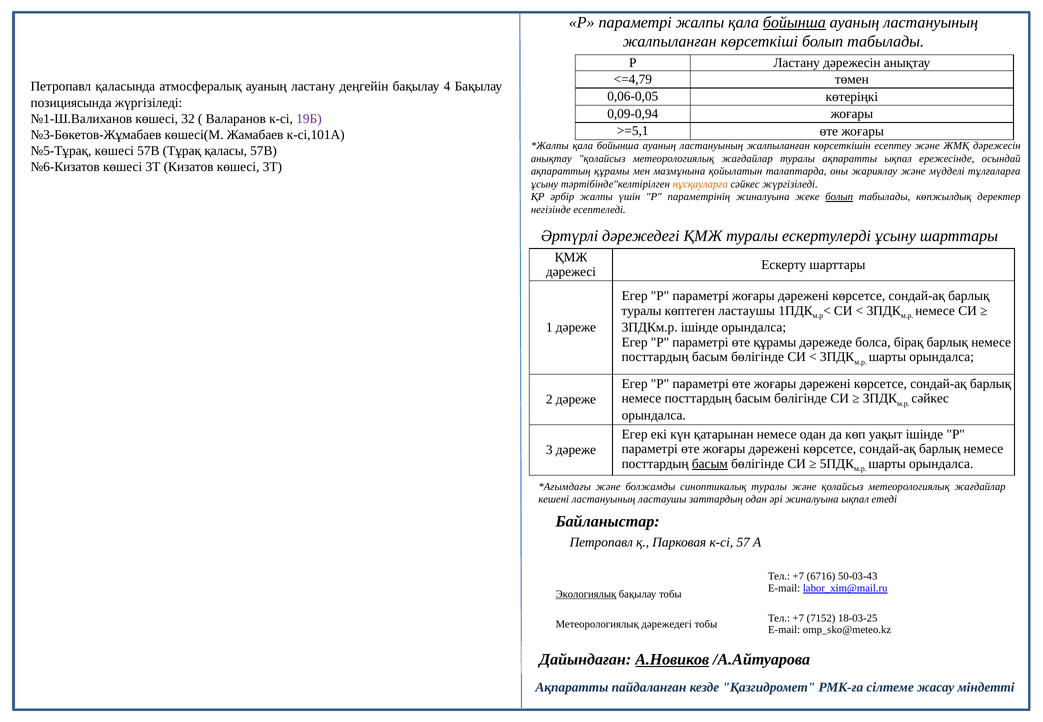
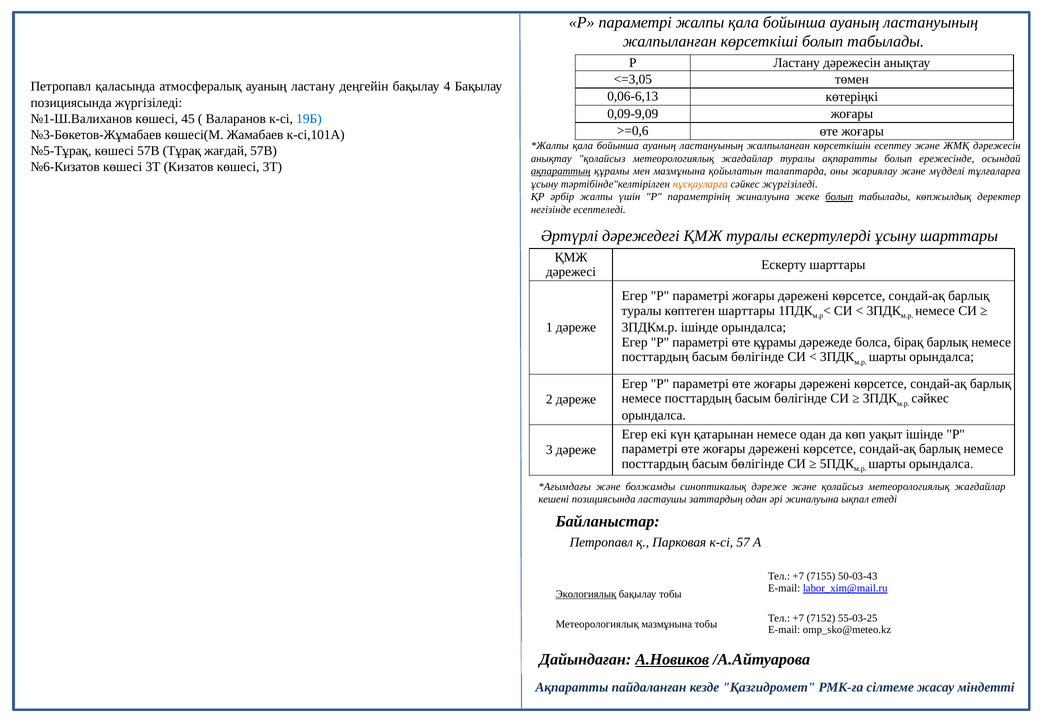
бойынша at (794, 22) underline: present -> none
<=4,79: <=4,79 -> <=3,05
0,06-0,05: 0,06-0,05 -> 0,06-6,13
0,09-0,94: 0,09-0,94 -> 0,09-9,09
32: 32 -> 45
19Б colour: purple -> blue
>=5,1: >=5,1 -> >=0,6
қаласы: қаласы -> жағдай
ақпаратты ықпал: ықпал -> болып
ақпараттың underline: none -> present
көптеген ластаушы: ластаушы -> шарттары
басым at (710, 464) underline: present -> none
синоптикалық туралы: туралы -> дәреже
кешені ластануының: ластануының -> позициясында
6716: 6716 -> 7155
18-03-25: 18-03-25 -> 55-03-25
Метеорологиялық дәрежедегі: дәрежедегі -> мазмұнына
